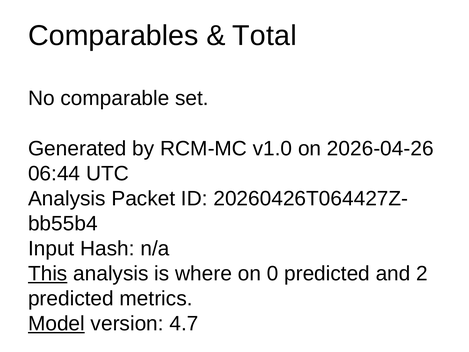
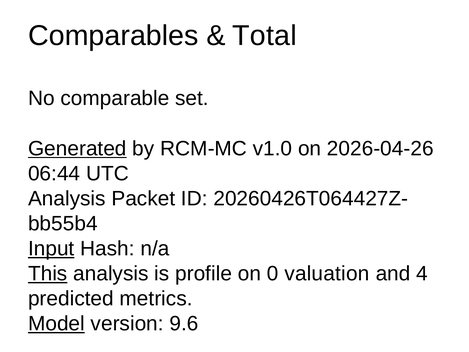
Generated underline: none -> present
Input underline: none -> present
where: where -> profile
0 predicted: predicted -> valuation
2: 2 -> 4
4.7: 4.7 -> 9.6
